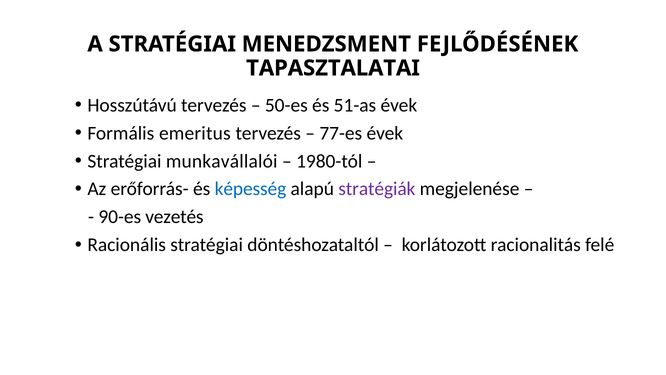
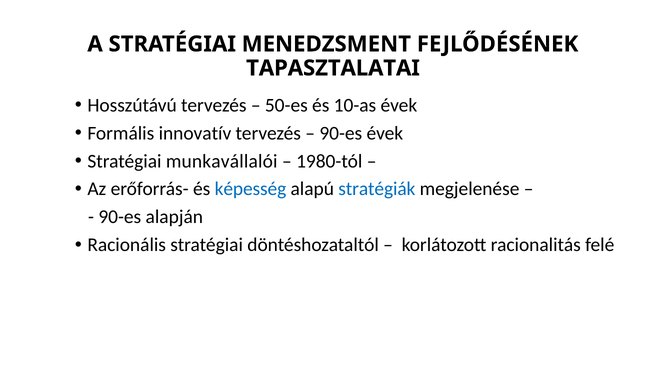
51-as: 51-as -> 10-as
emeritus: emeritus -> innovatív
77-es at (341, 133): 77-es -> 90-es
stratégiák colour: purple -> blue
vezetés: vezetés -> alapján
